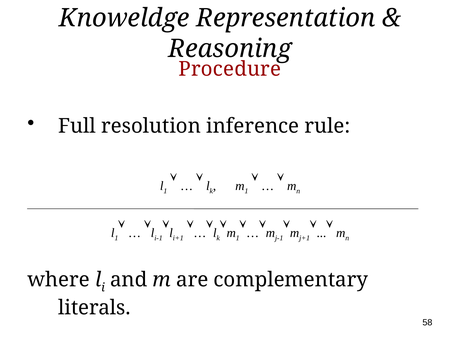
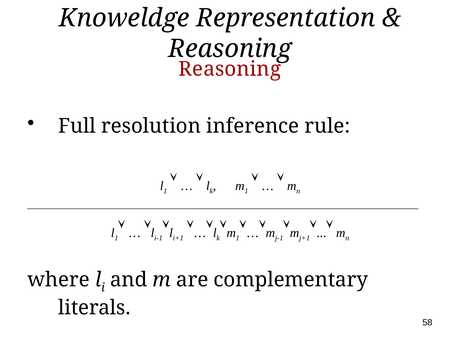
Procedure at (230, 69): Procedure -> Reasoning
